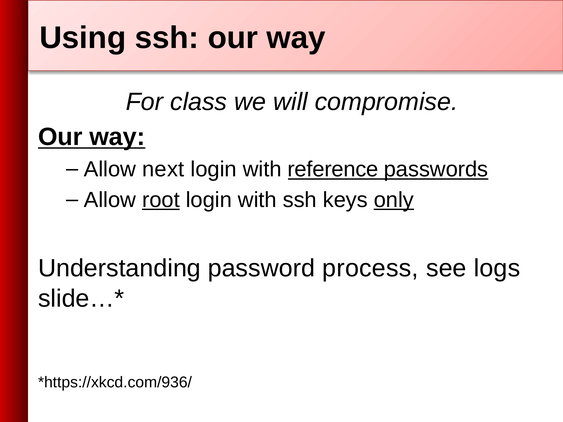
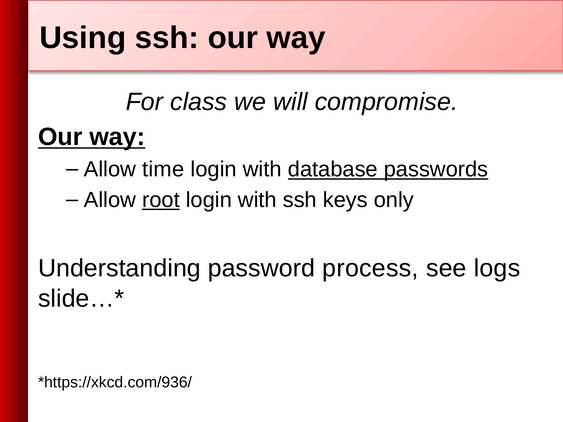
next: next -> time
reference: reference -> database
only underline: present -> none
